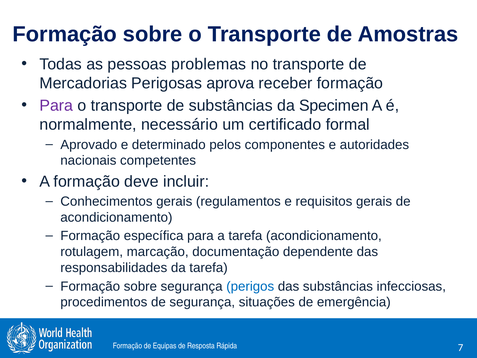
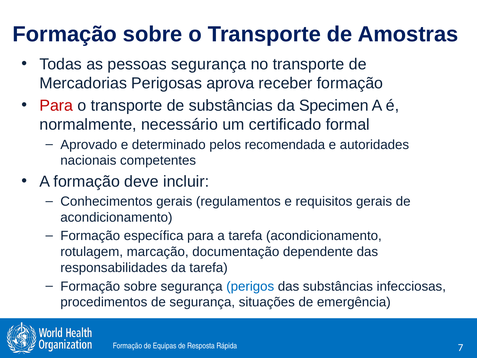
pessoas problemas: problemas -> segurança
Para at (56, 106) colour: purple -> red
componentes: componentes -> recomendada
